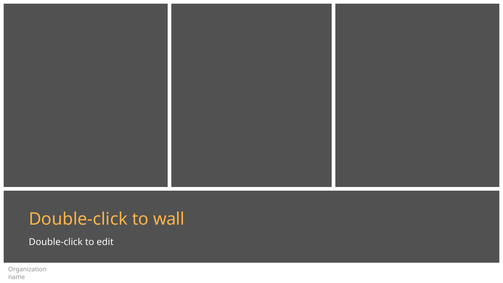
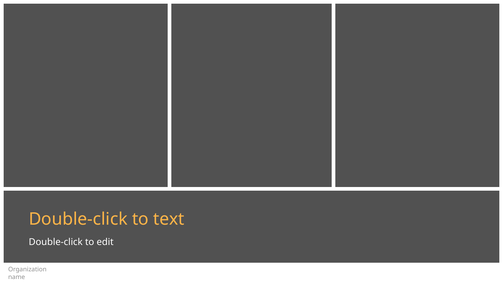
wall: wall -> text
